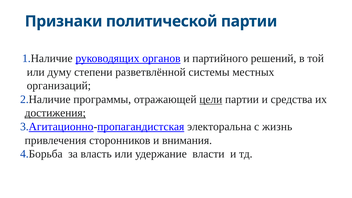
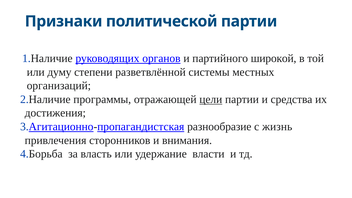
решений: решений -> широкой
достижения underline: present -> none
электоральна: электоральна -> разнообразие
